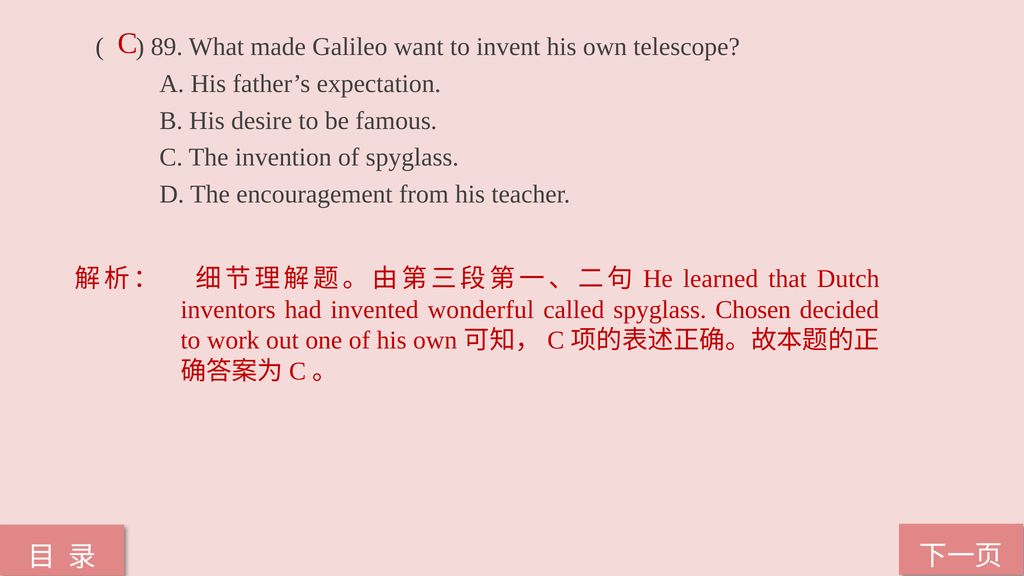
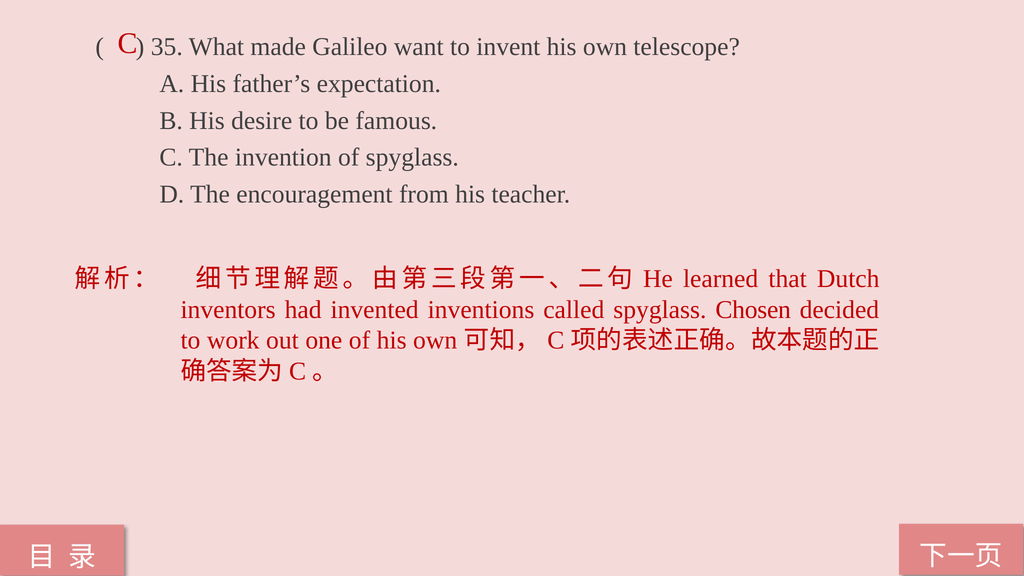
89: 89 -> 35
wonderful: wonderful -> inventions
